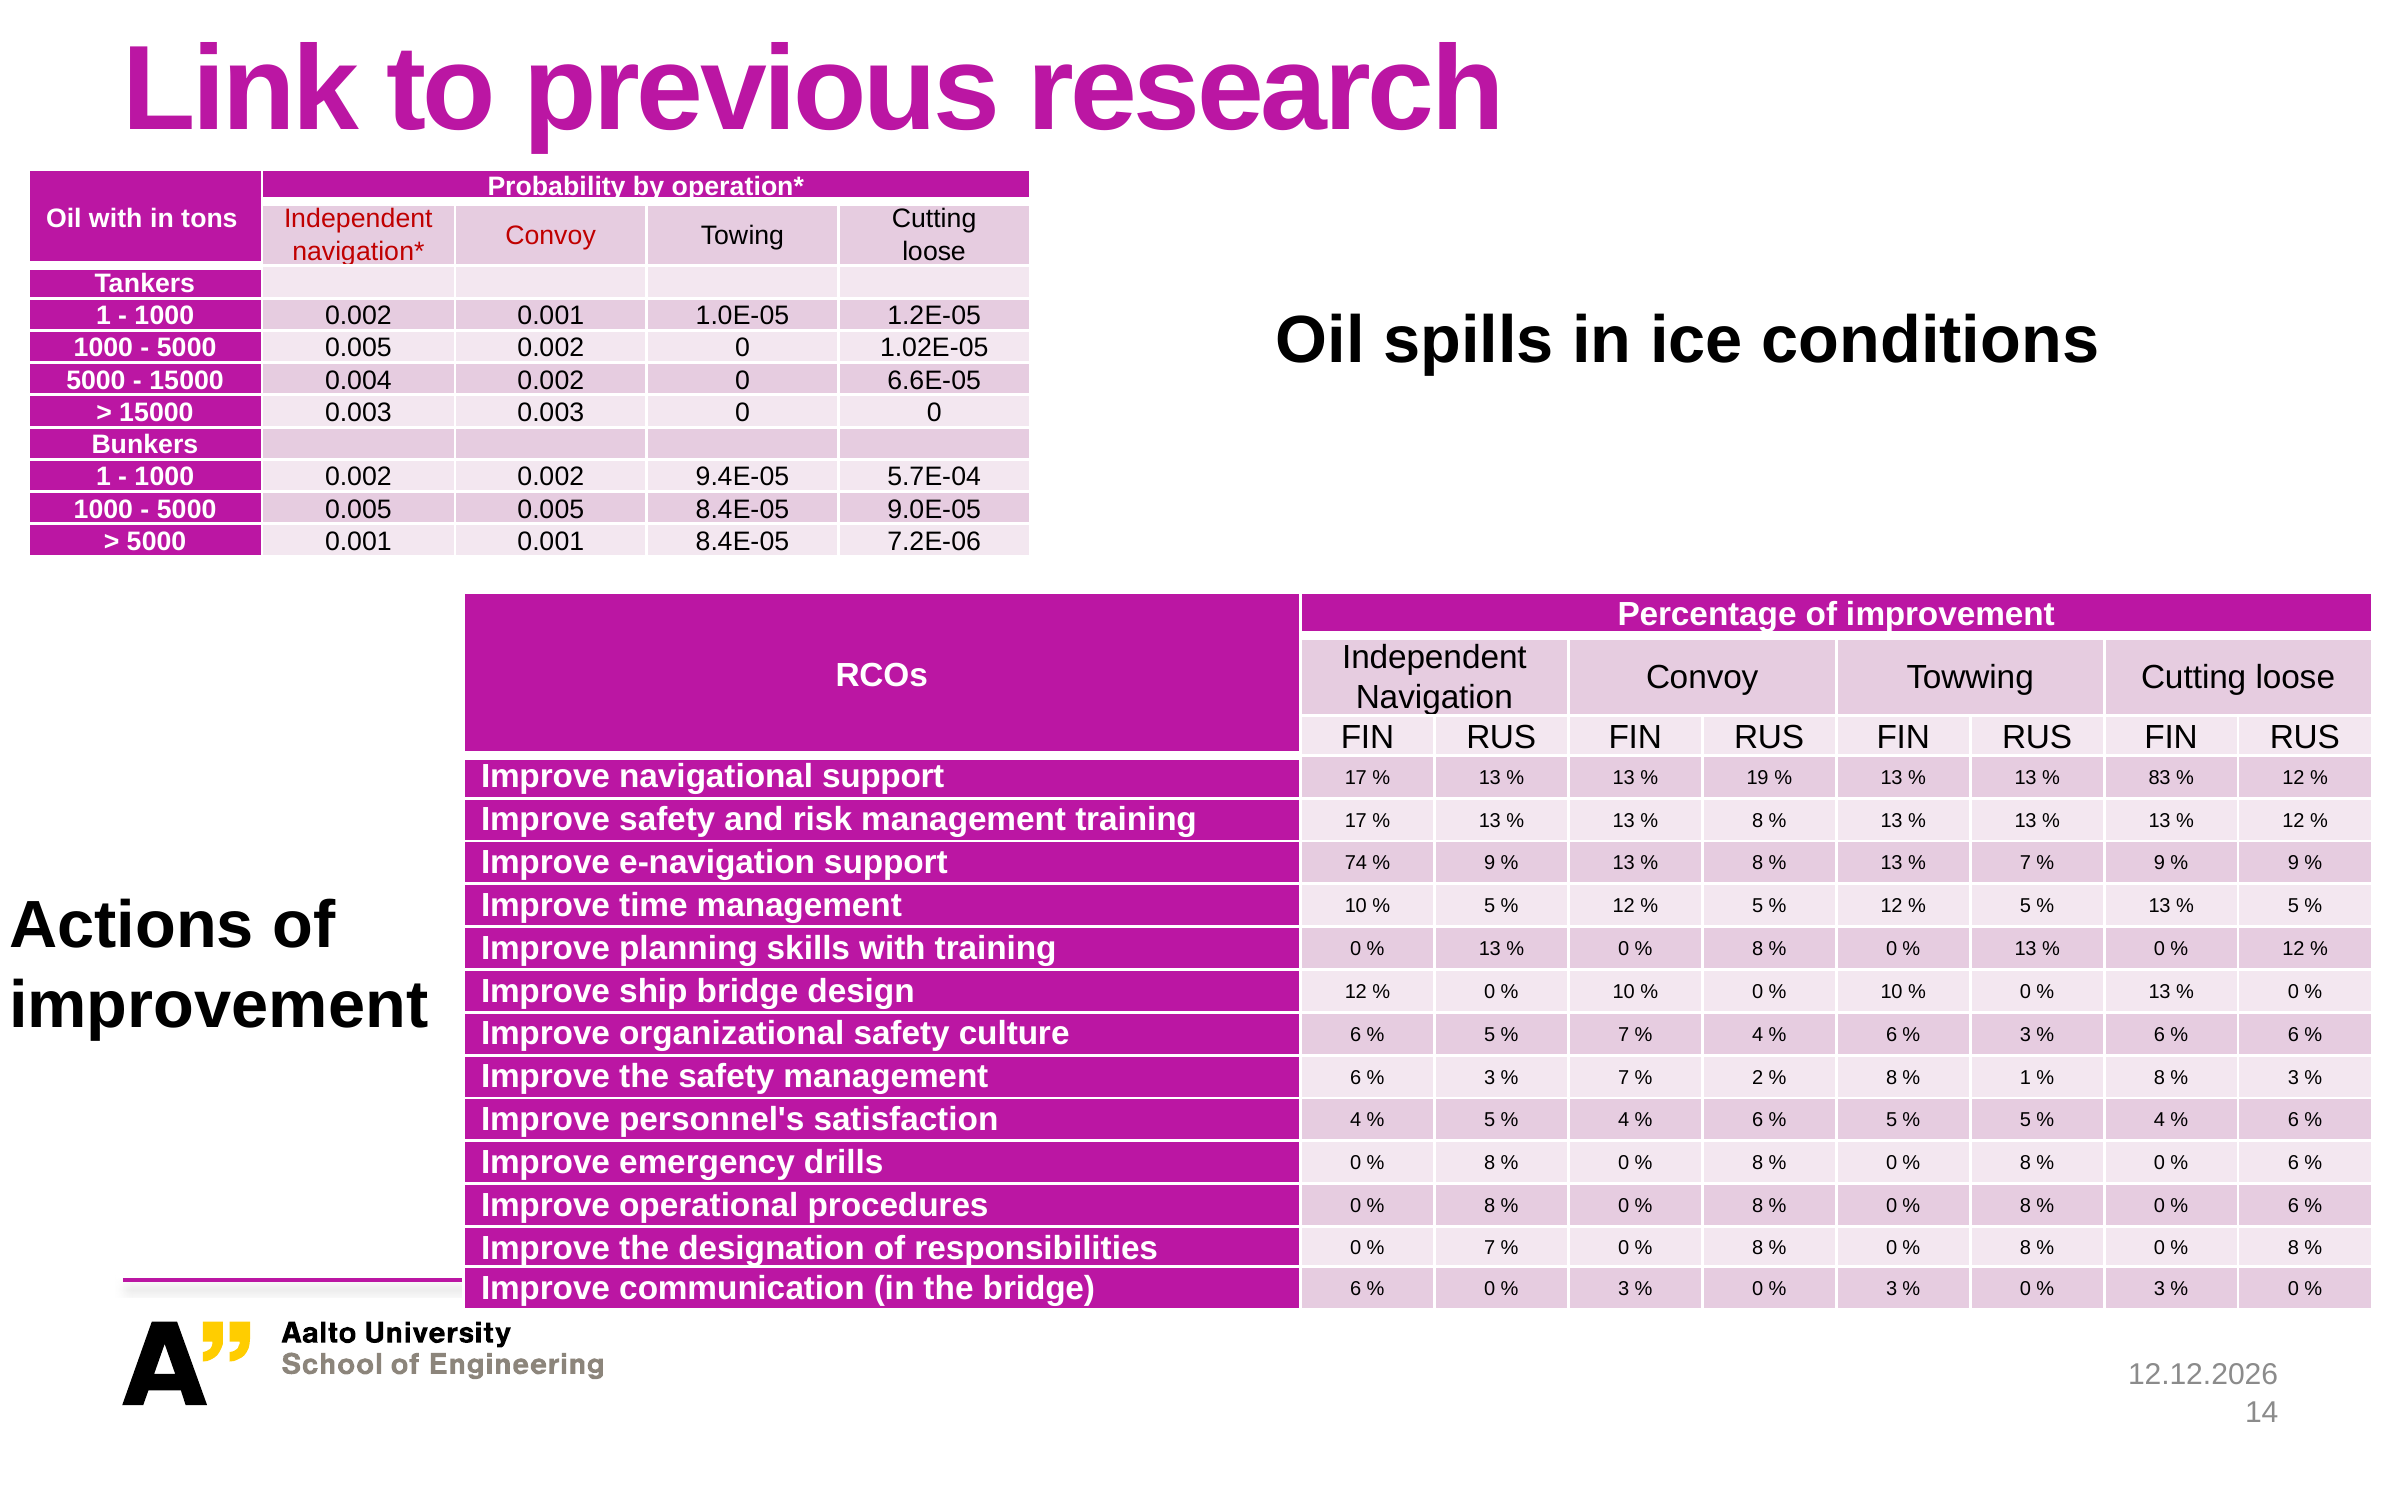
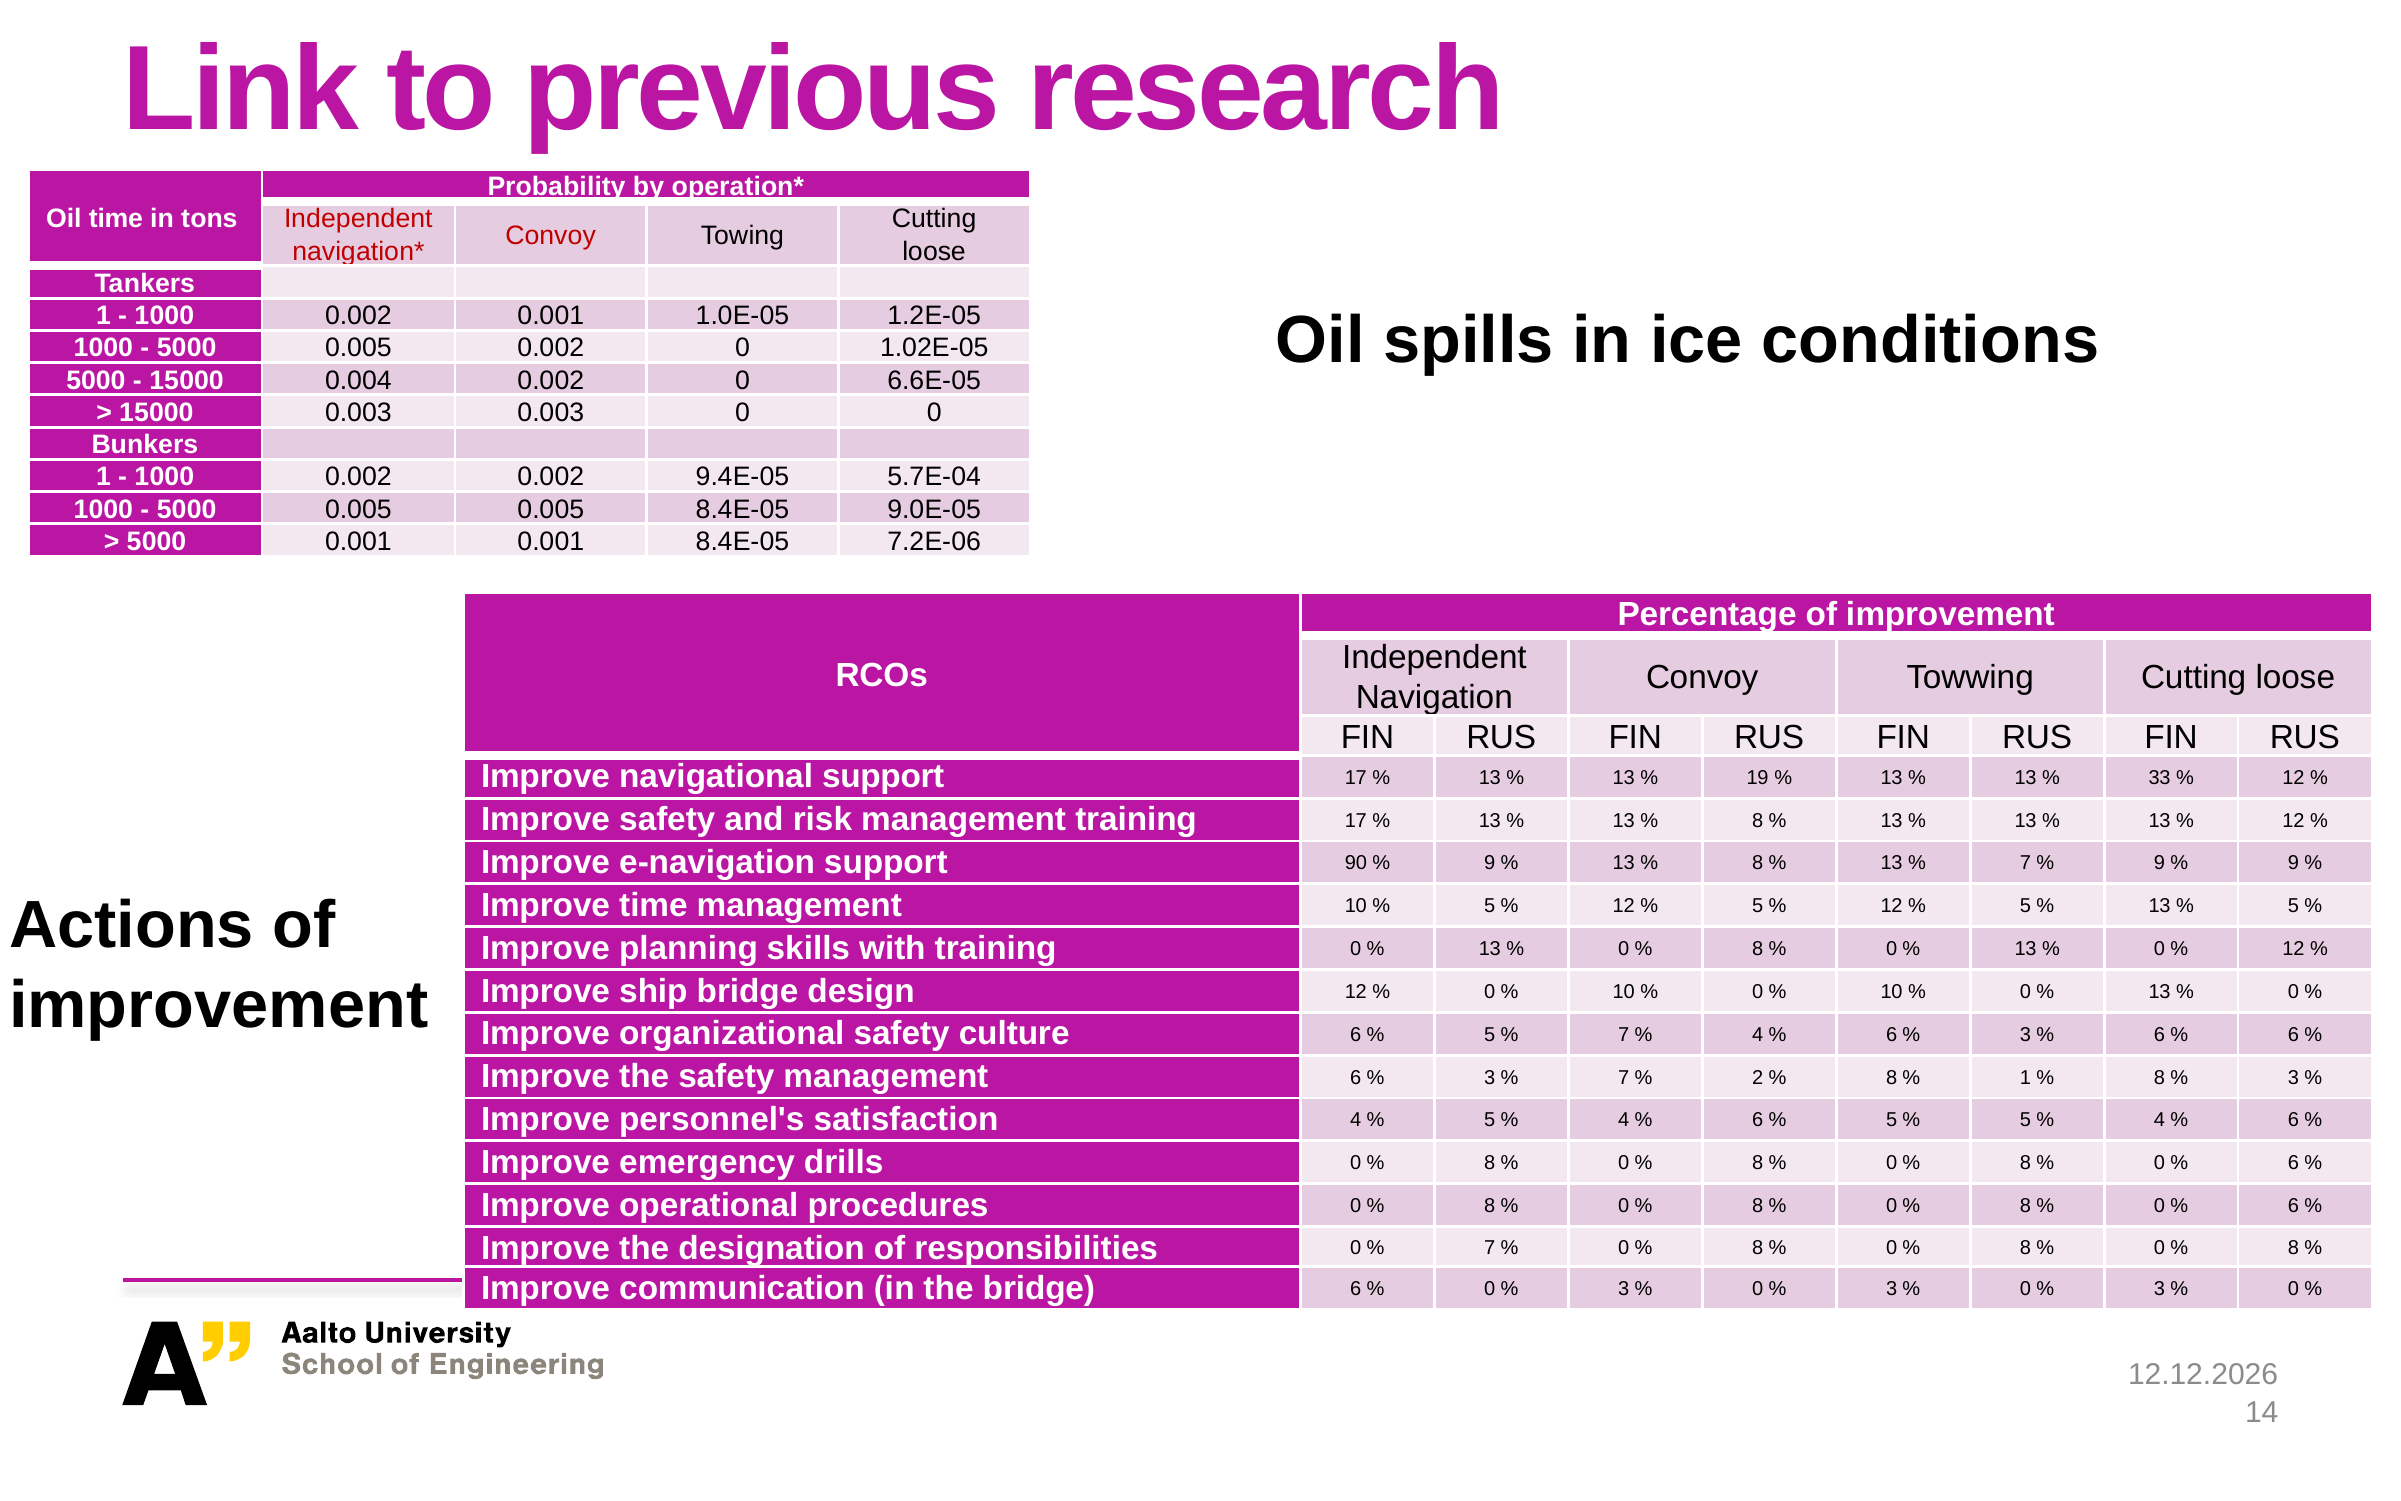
Oil with: with -> time
83: 83 -> 33
74: 74 -> 90
